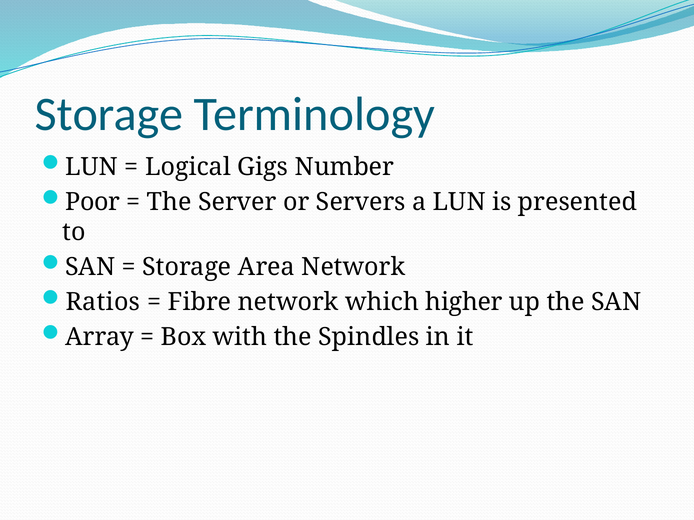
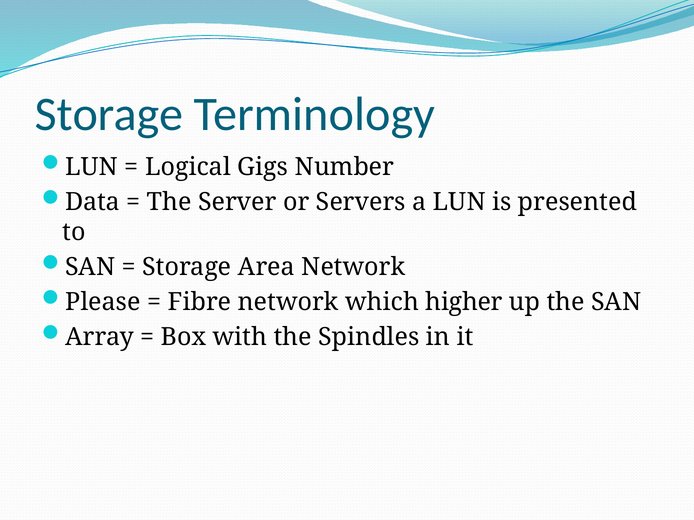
Poor: Poor -> Data
Ratios: Ratios -> Please
